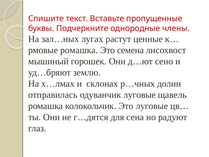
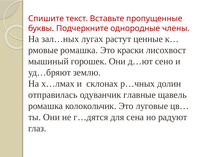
семена: семена -> краски
одуванчик луговые: луговые -> главные
